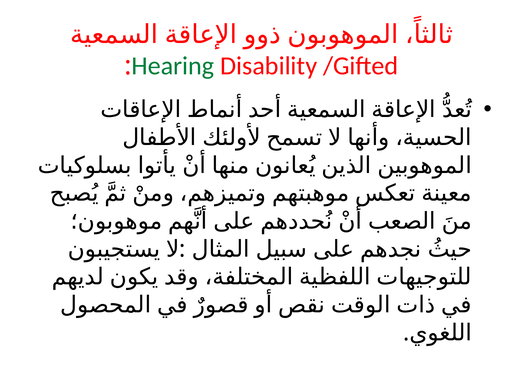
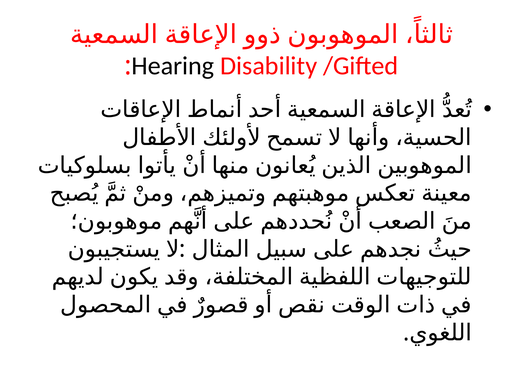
Hearing colour: green -> black
